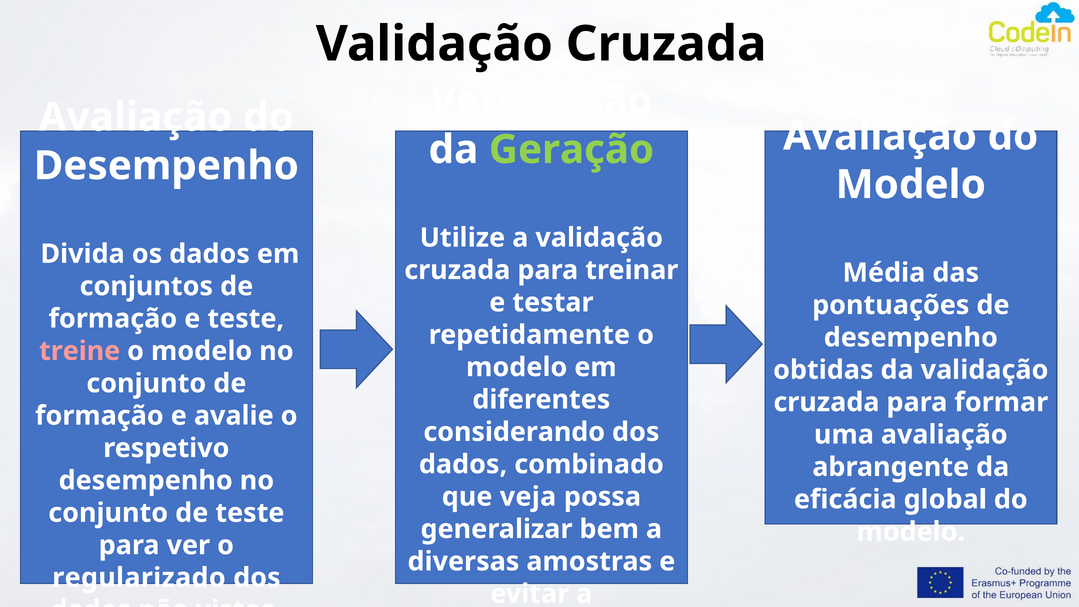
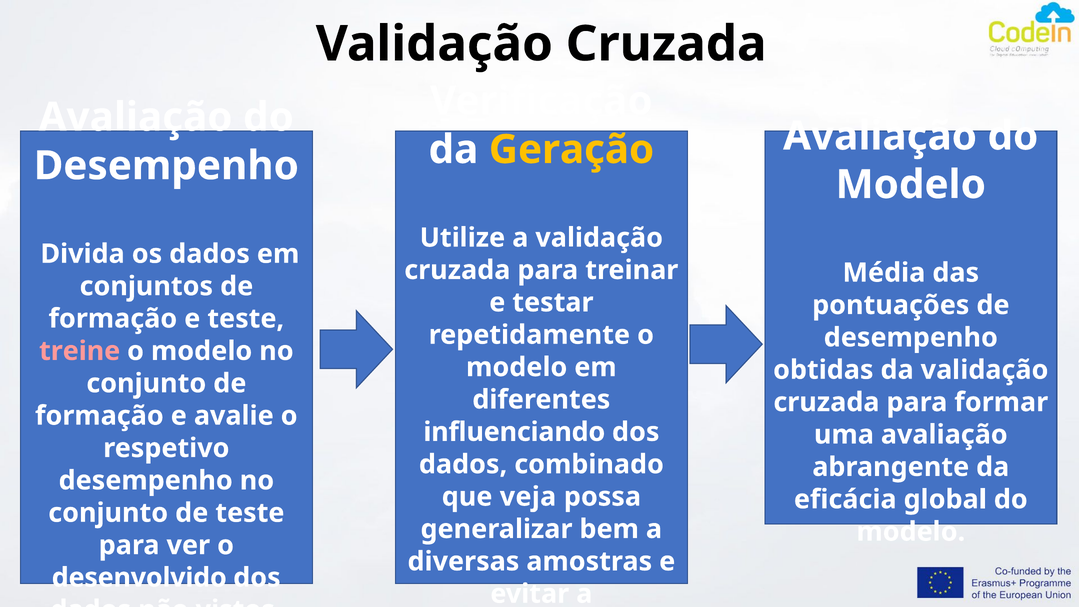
Geração colour: light green -> yellow
considerando: considerando -> influenciando
regularizado: regularizado -> desenvolvido
